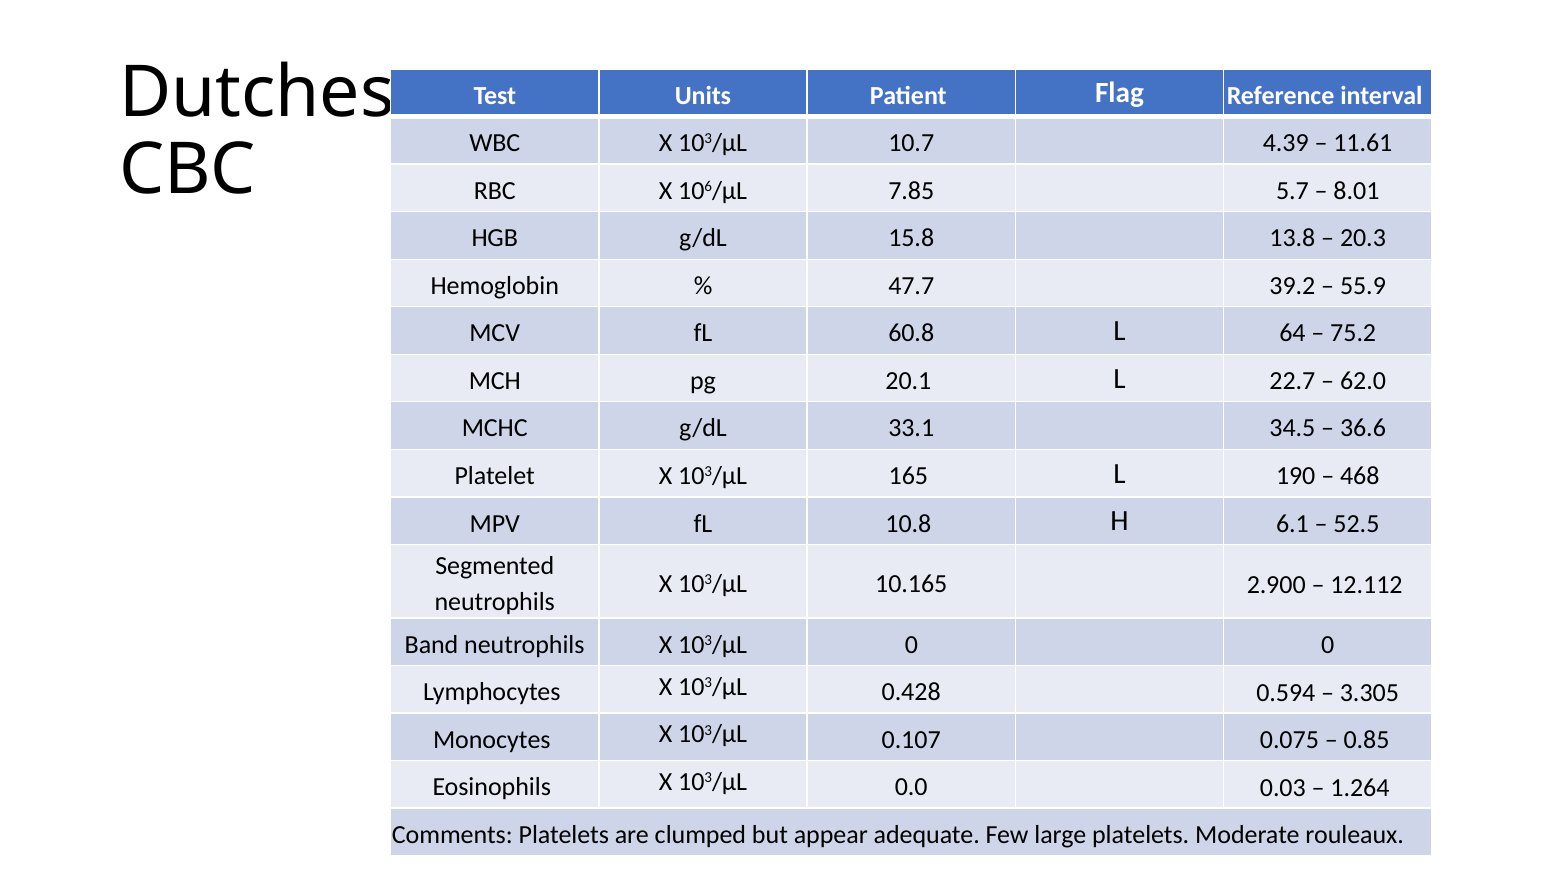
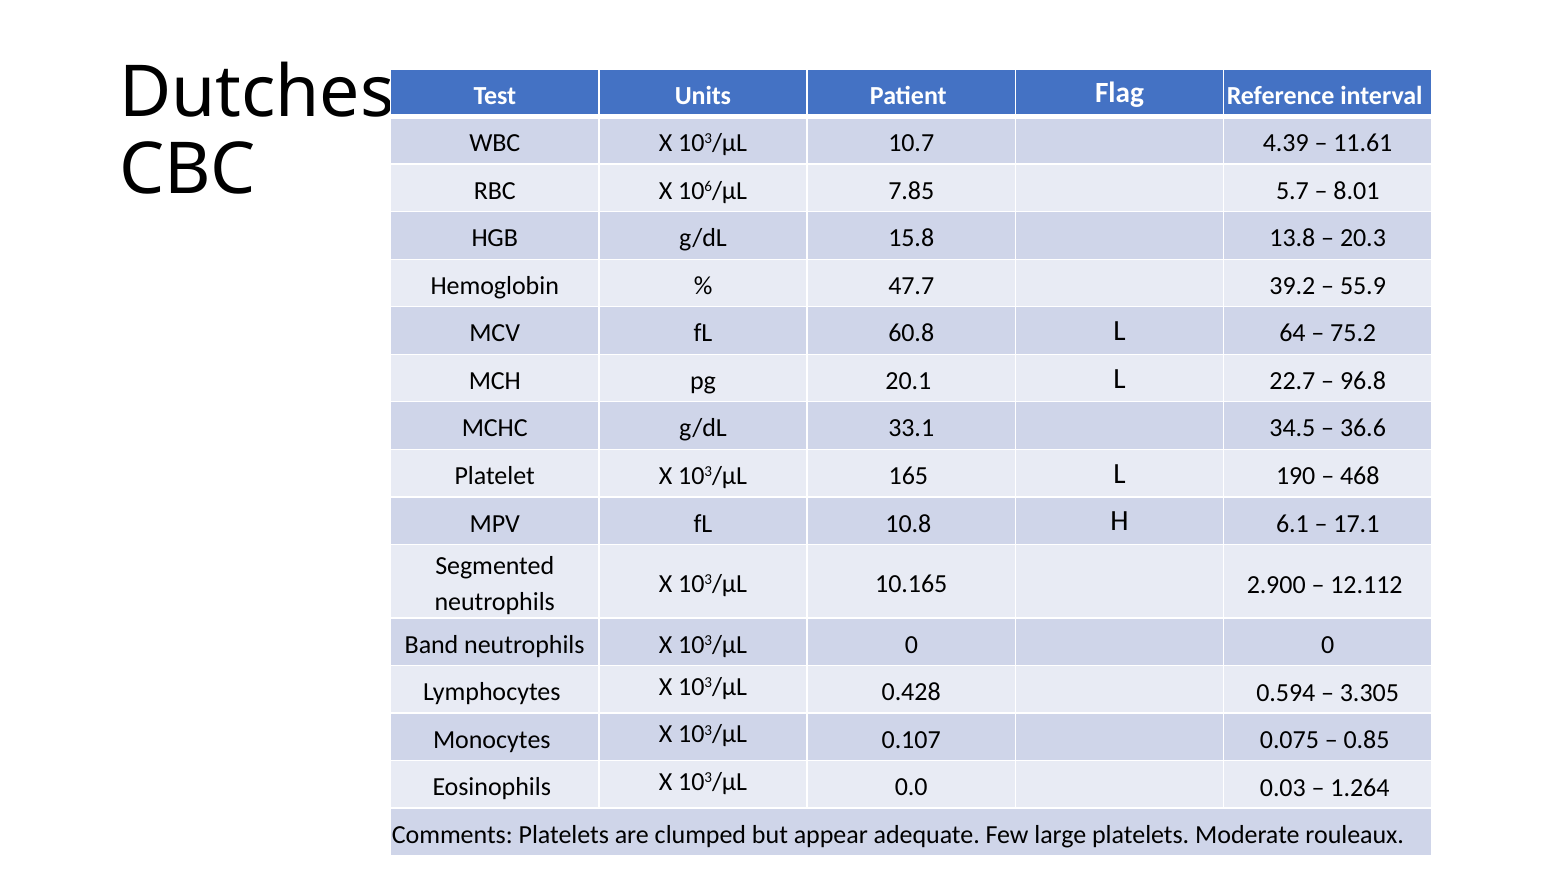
62.0: 62.0 -> 96.8
52.5: 52.5 -> 17.1
